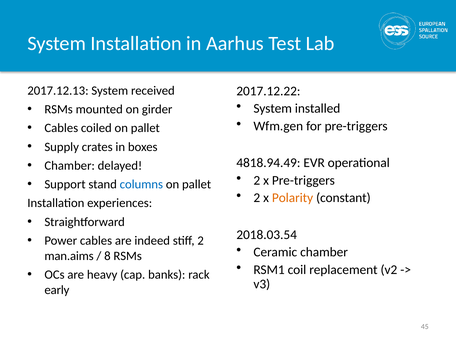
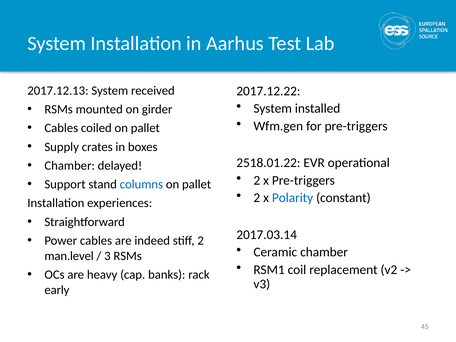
4818.94.49: 4818.94.49 -> 2518.01.22
Polarity colour: orange -> blue
2018.03.54: 2018.03.54 -> 2017.03.14
man.aims: man.aims -> man.level
8: 8 -> 3
